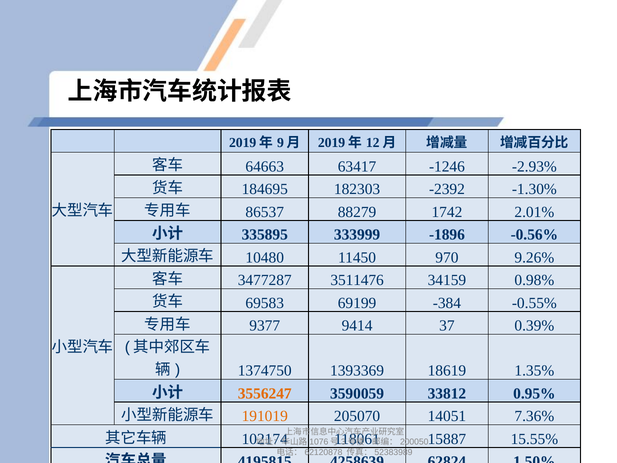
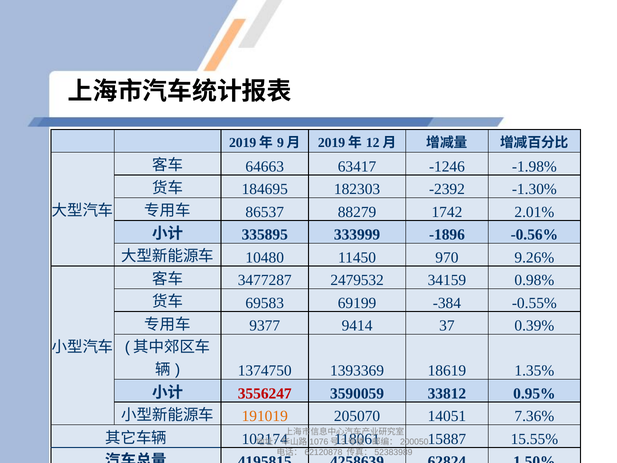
-2.93%: -2.93% -> -1.98%
3511476: 3511476 -> 2479532
3556247 colour: orange -> red
